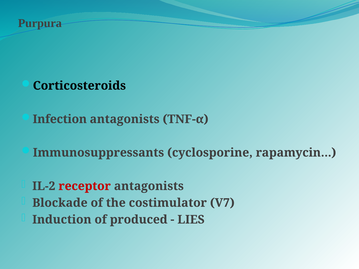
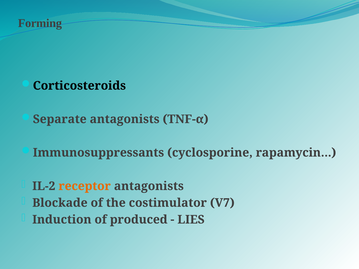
Purpura: Purpura -> Forming
Infection: Infection -> Separate
receptor colour: red -> orange
